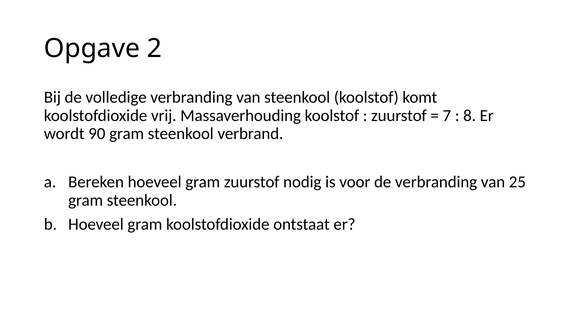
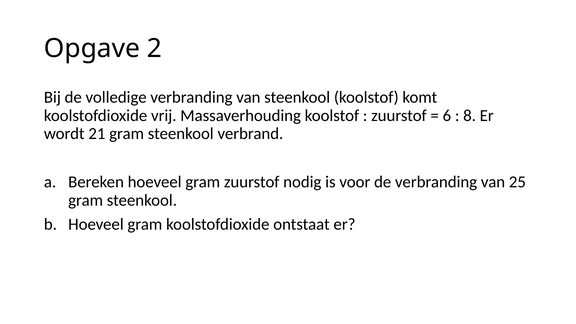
7: 7 -> 6
90: 90 -> 21
